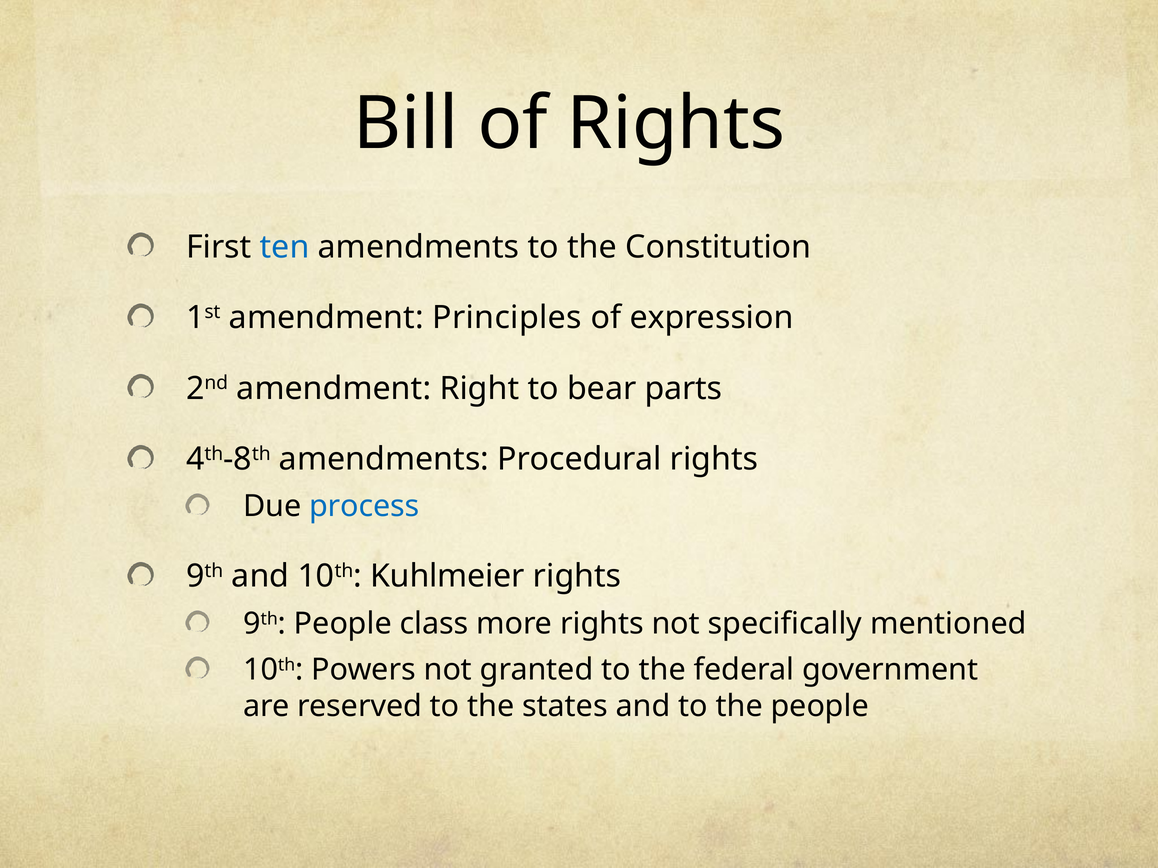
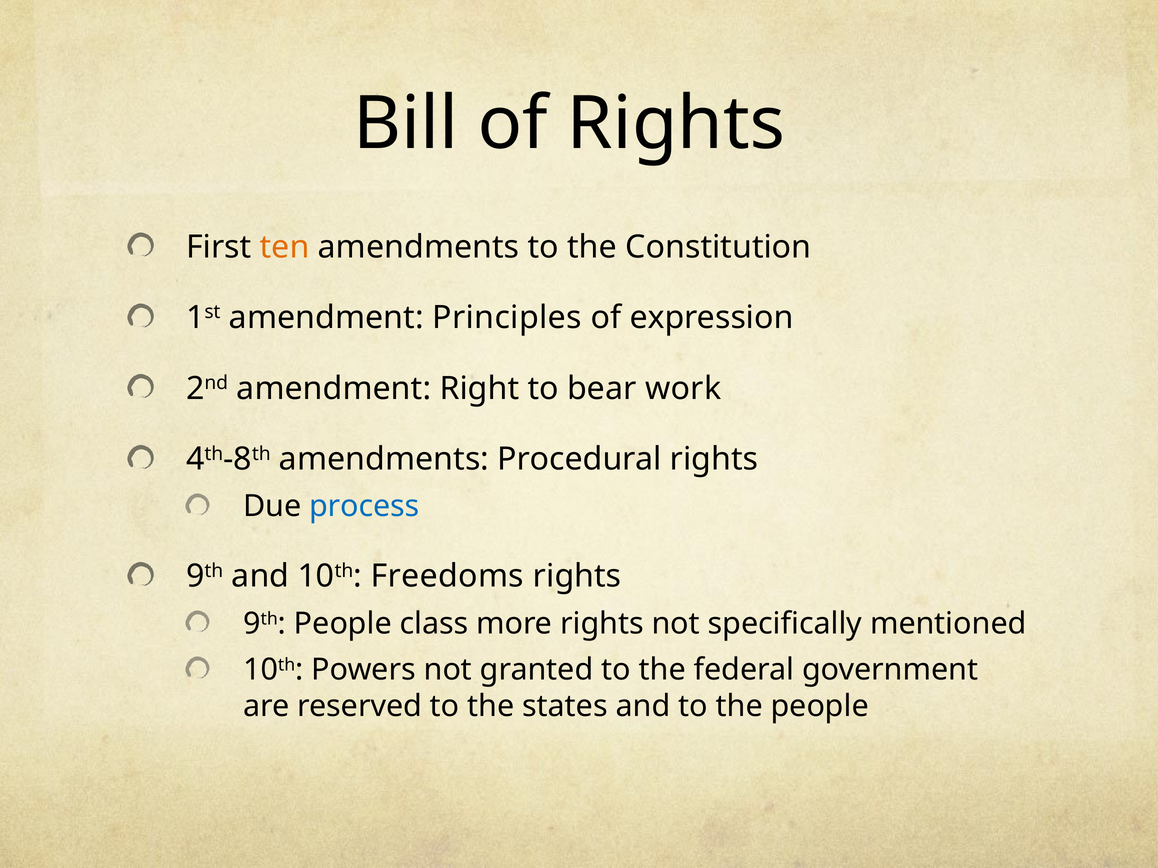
ten colour: blue -> orange
parts: parts -> work
Kuhlmeier: Kuhlmeier -> Freedoms
